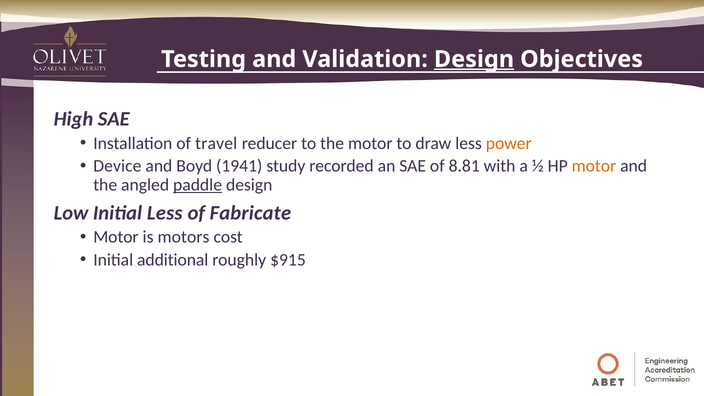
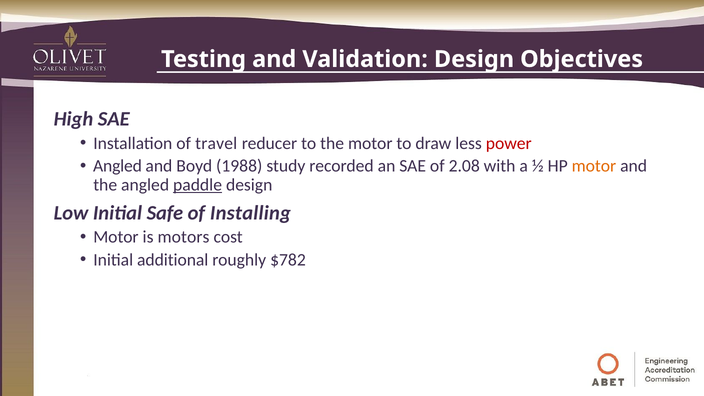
Design at (474, 59) underline: present -> none
power colour: orange -> red
Device at (117, 166): Device -> Angled
1941: 1941 -> 1988
8.81: 8.81 -> 2.08
Initial Less: Less -> Safe
Fabricate: Fabricate -> Installing
$915: $915 -> $782
